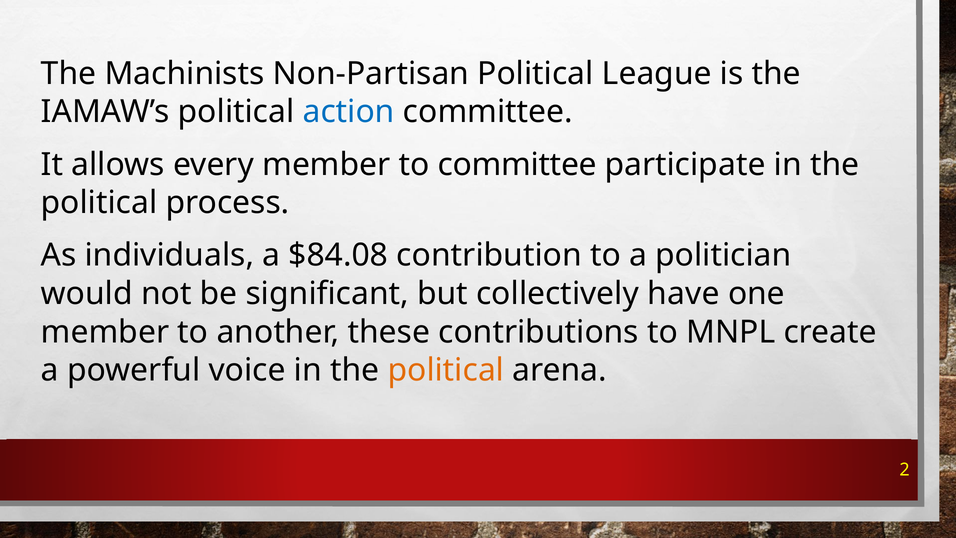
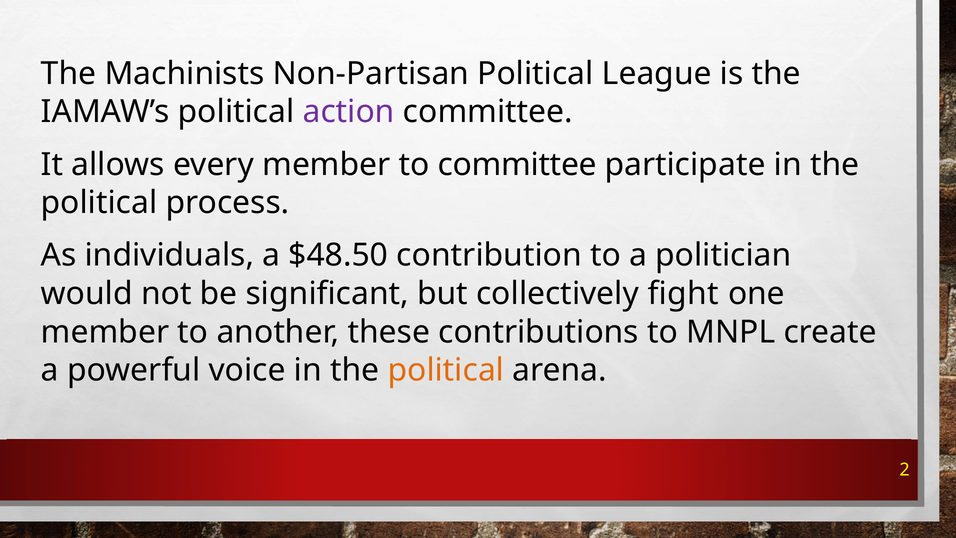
action colour: blue -> purple
$84.08: $84.08 -> $48.50
have: have -> fight
